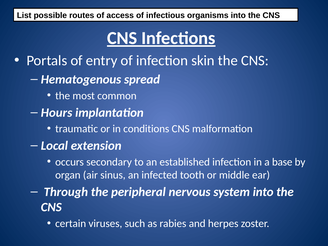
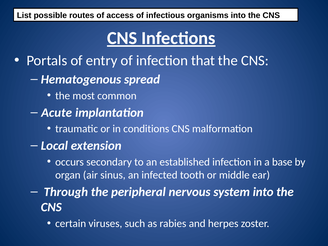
skin: skin -> that
Hours: Hours -> Acute
